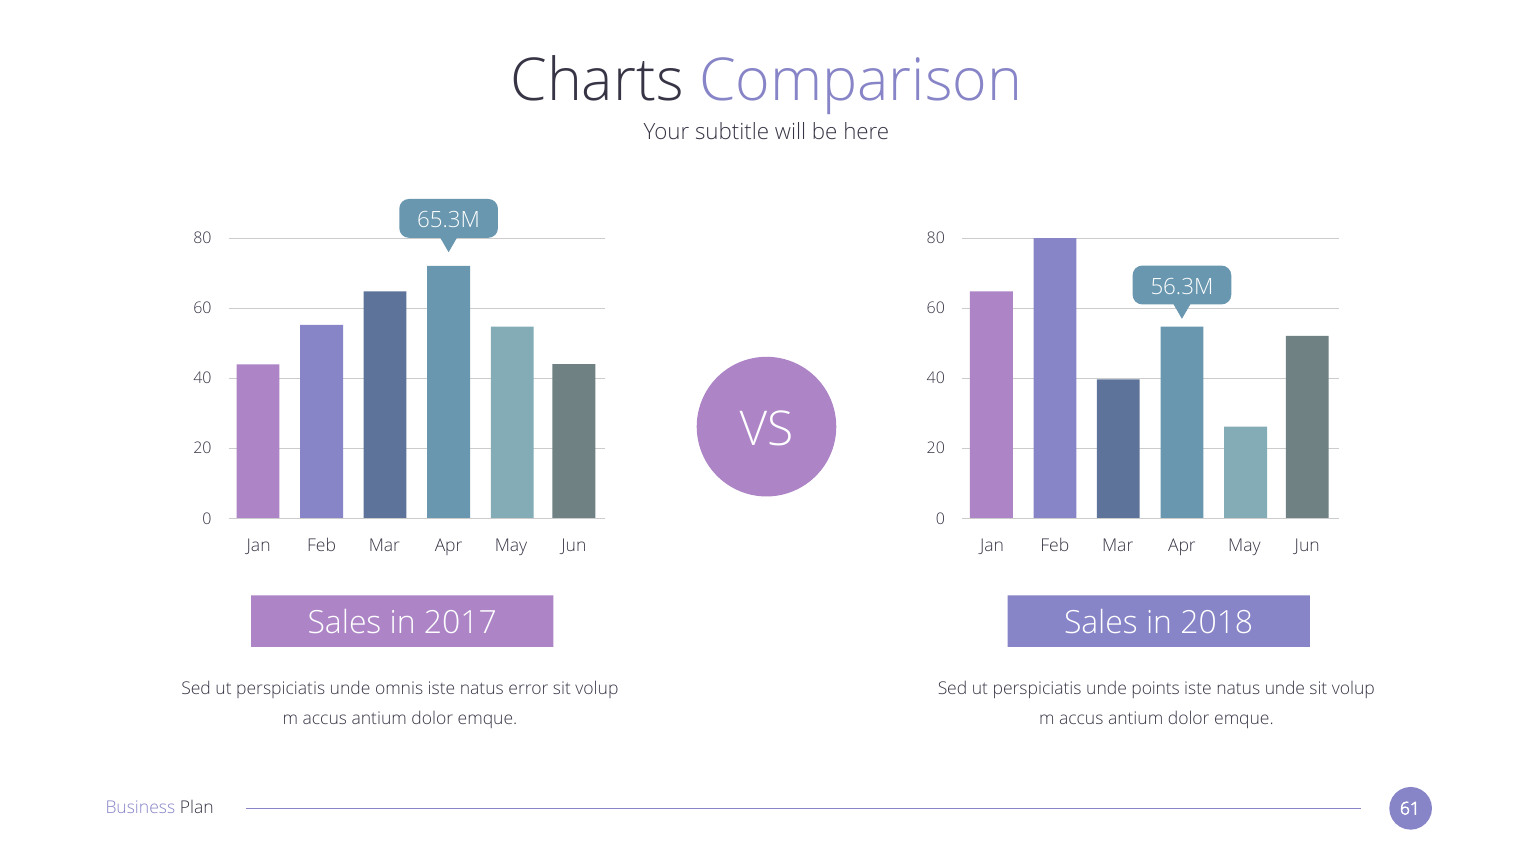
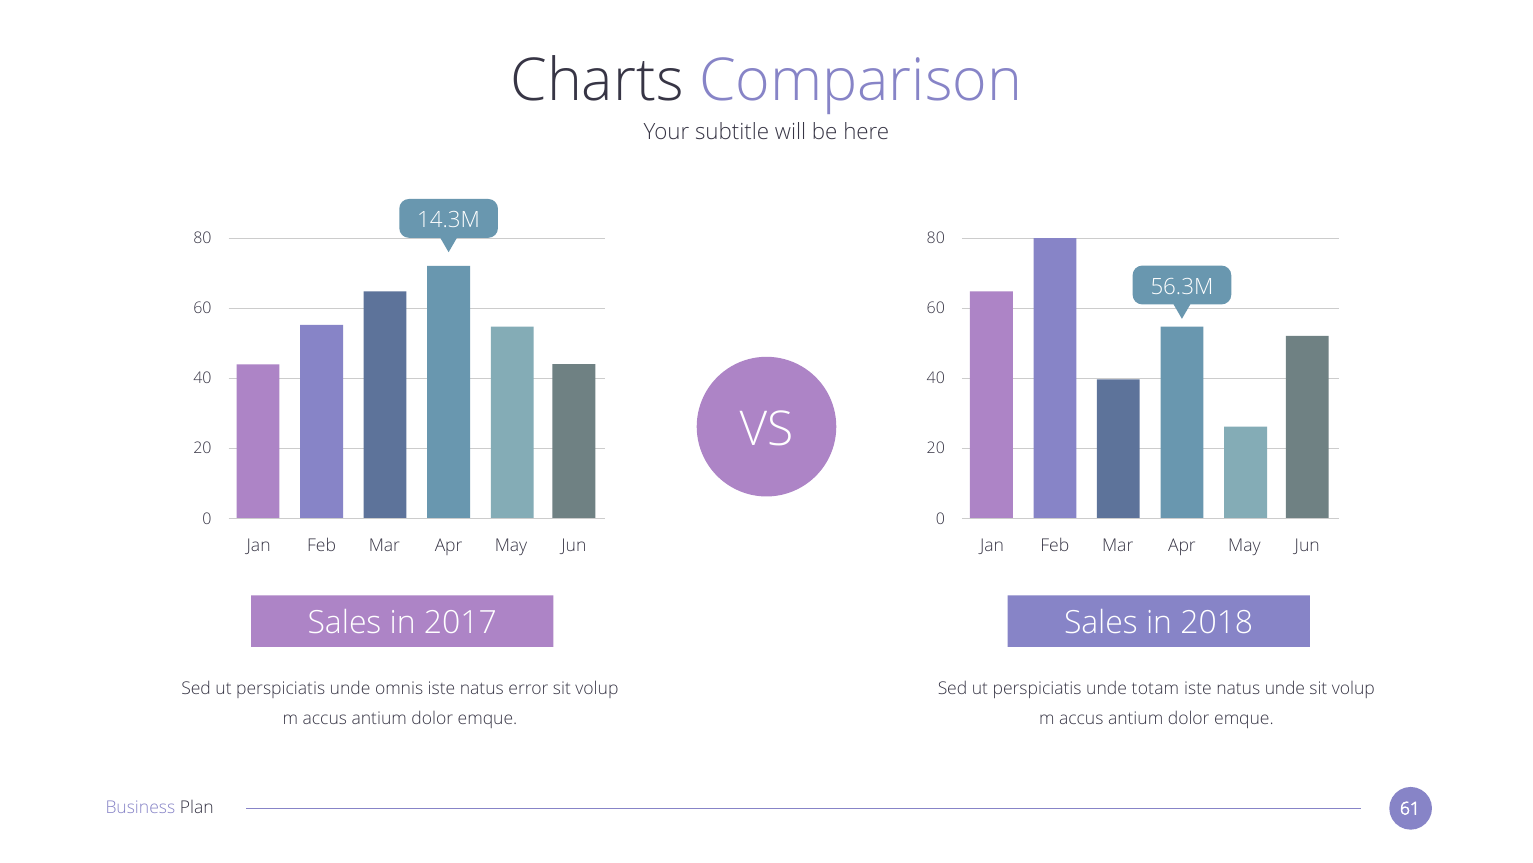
65.3M: 65.3M -> 14.3M
points: points -> totam
